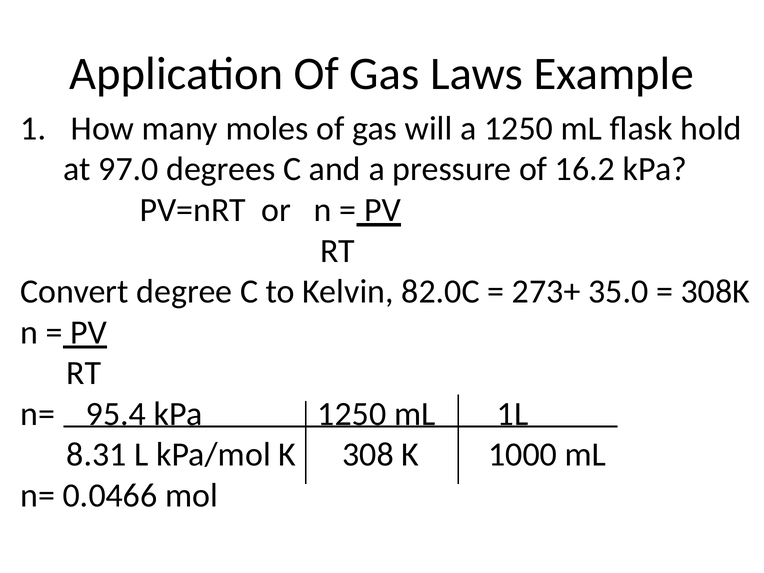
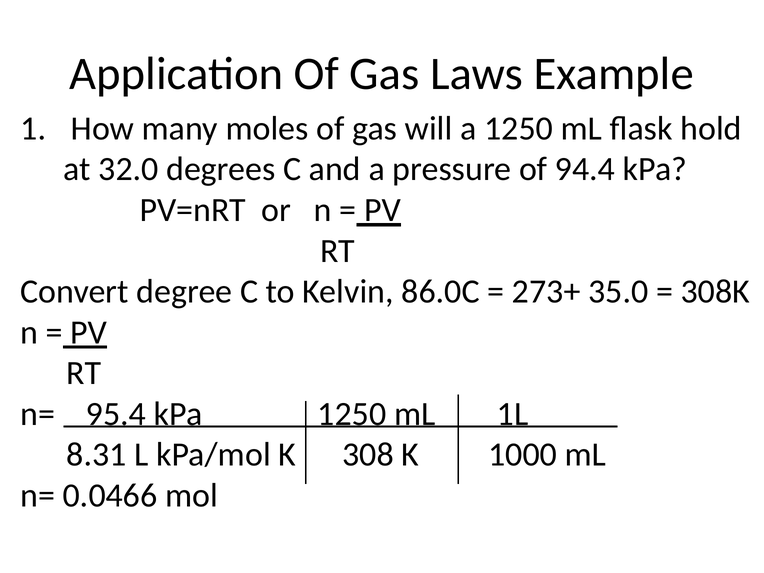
97.0: 97.0 -> 32.0
16.2: 16.2 -> 94.4
82.0C: 82.0C -> 86.0C
